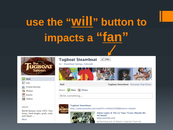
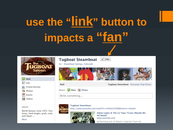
will: will -> link
